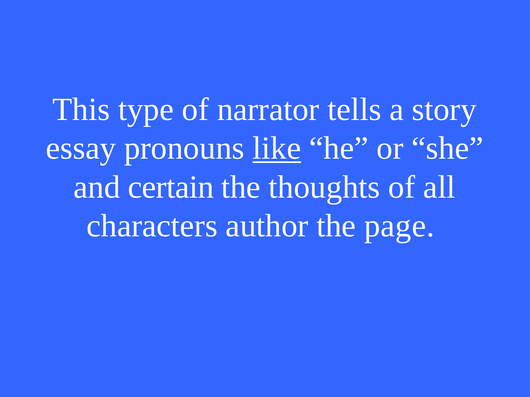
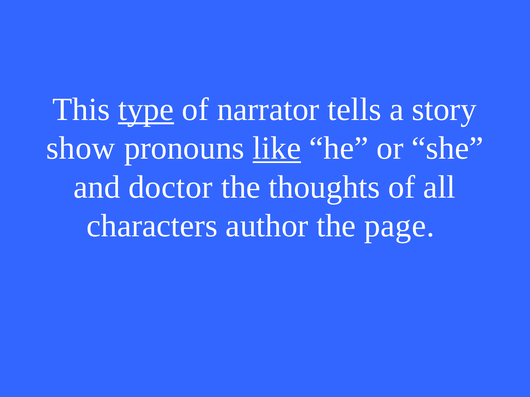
type underline: none -> present
essay: essay -> show
certain: certain -> doctor
